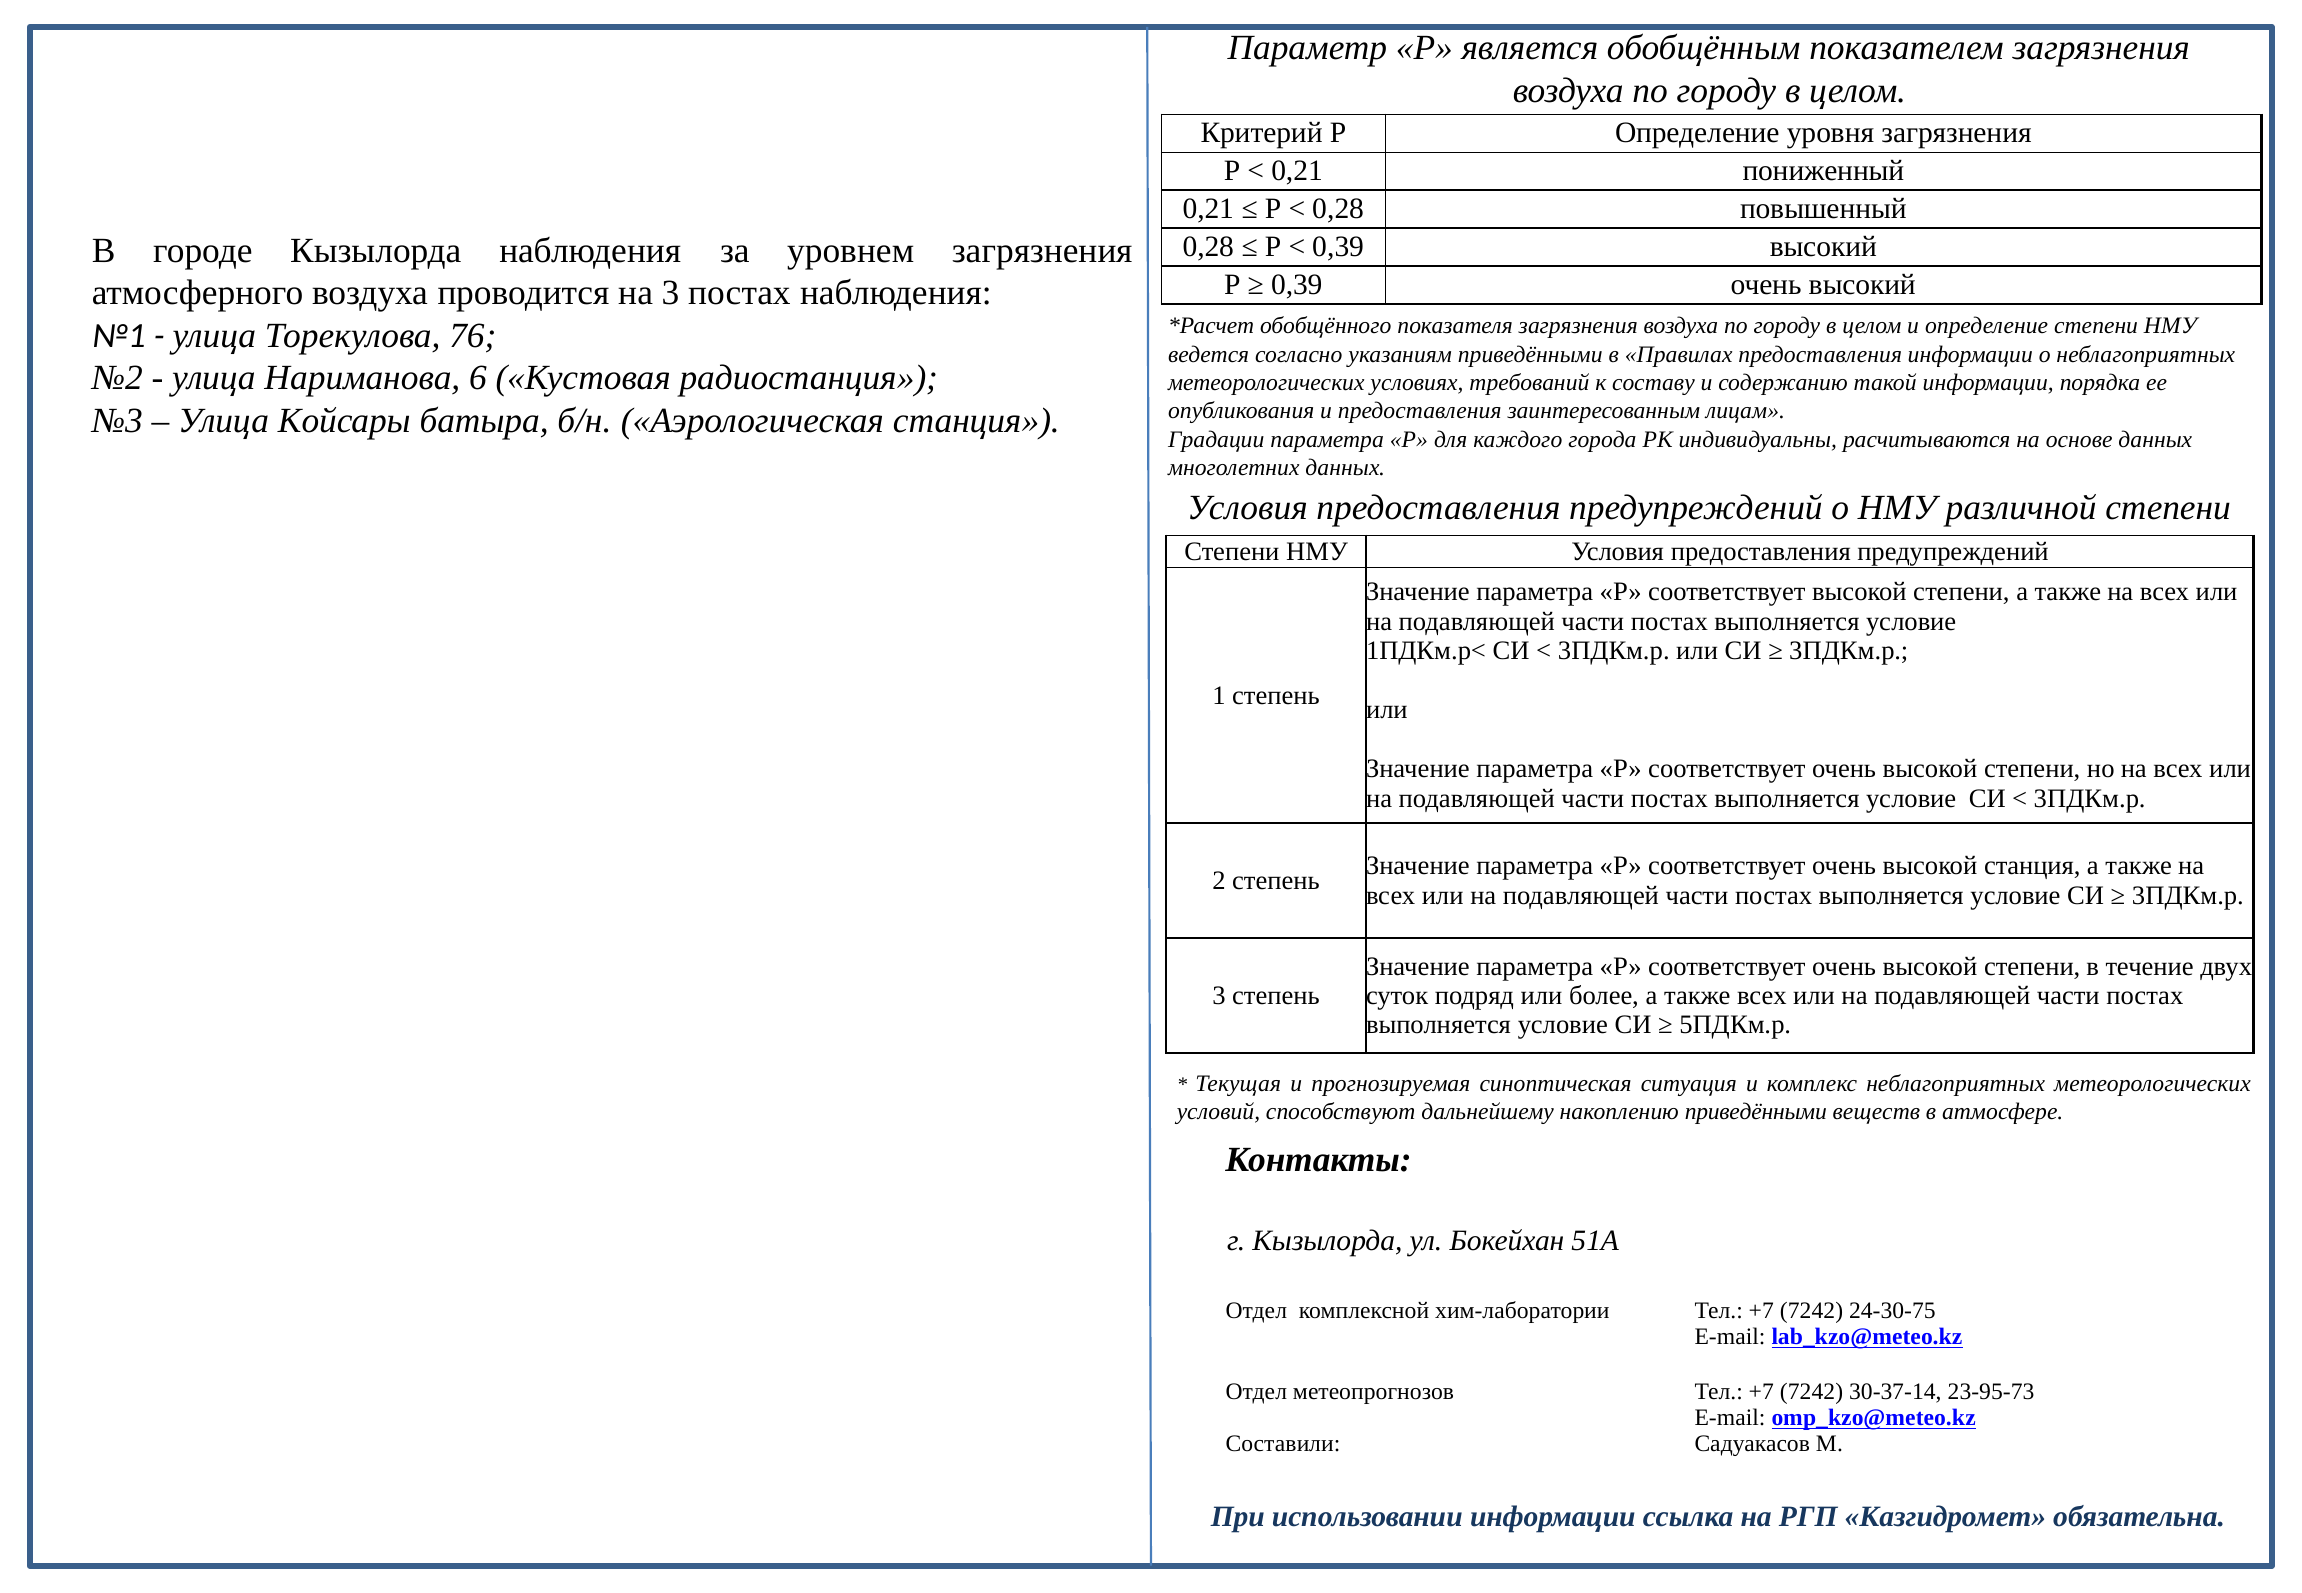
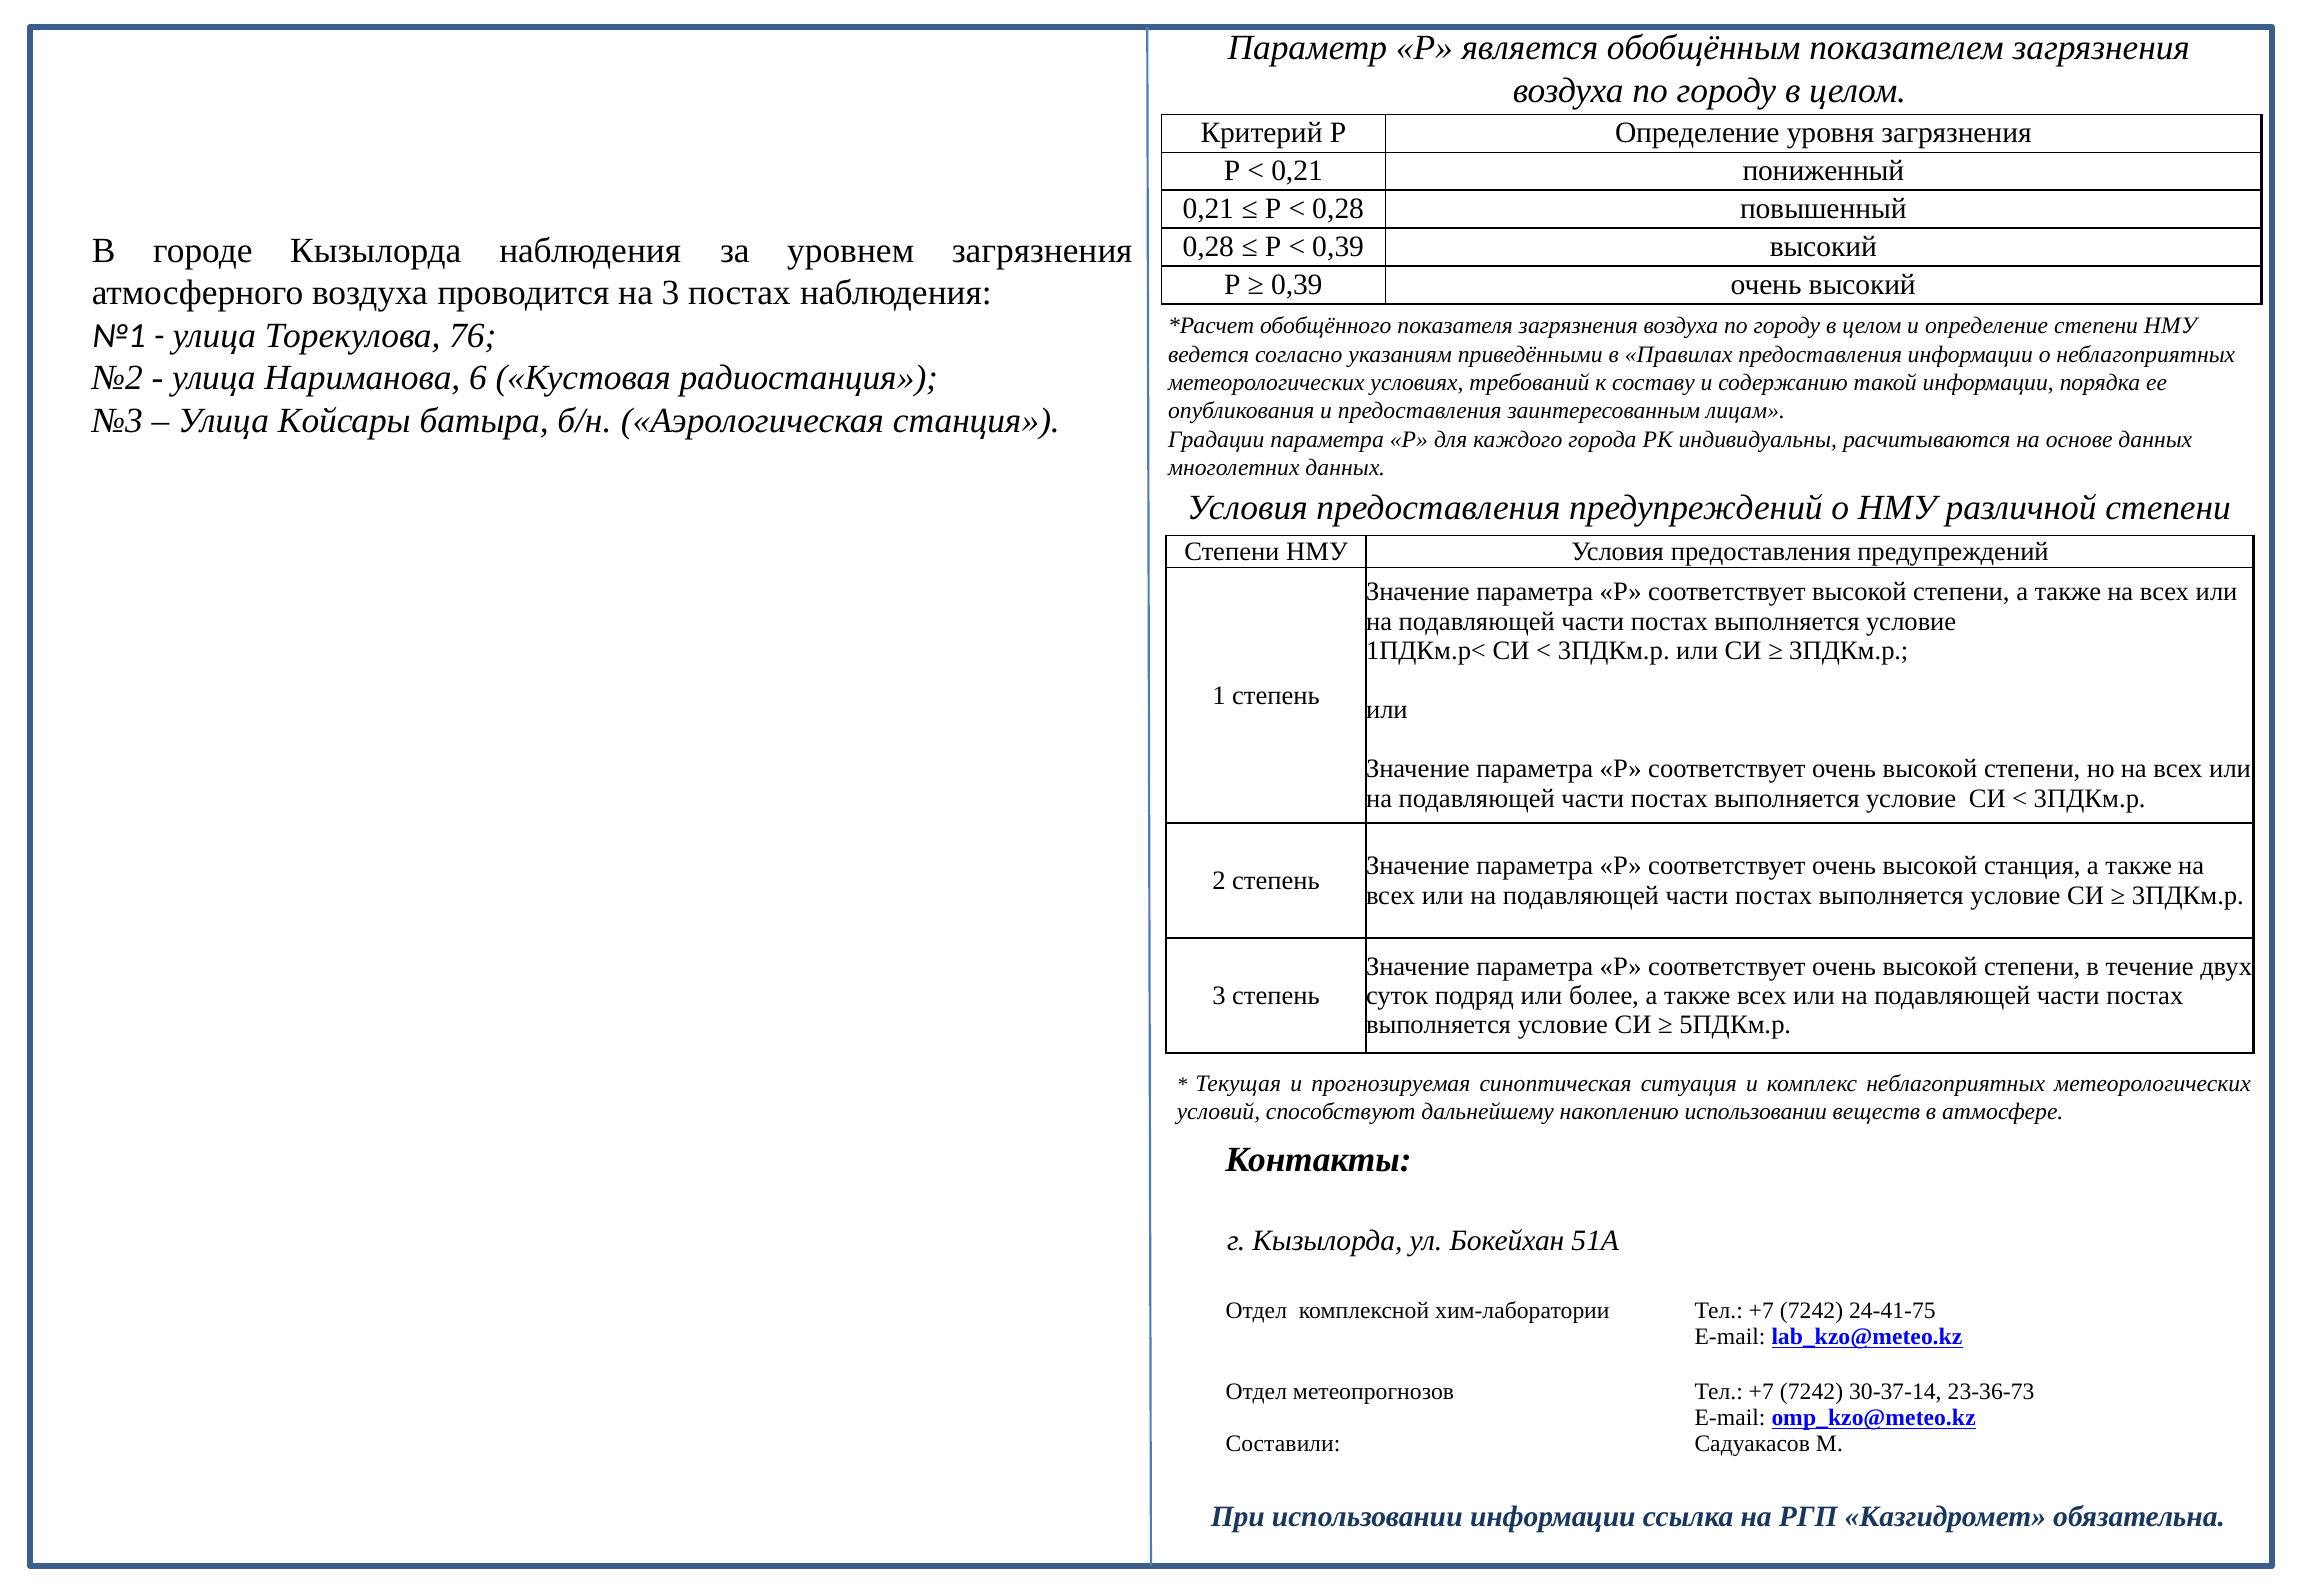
накоплению приведёнными: приведёнными -> использовании
24-30-75: 24-30-75 -> 24-41-75
23-95-73: 23-95-73 -> 23-36-73
